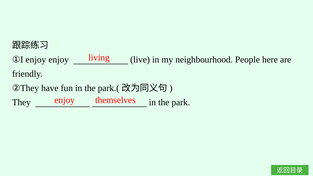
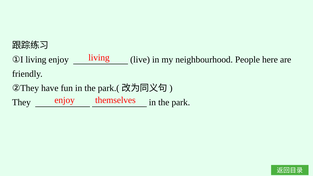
①I enjoy: enjoy -> living
